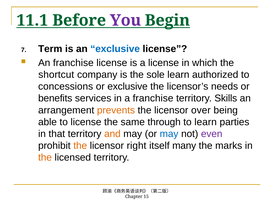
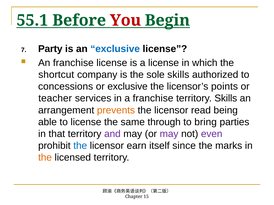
11.1: 11.1 -> 55.1
You colour: purple -> red
Term: Term -> Party
sole learn: learn -> skills
needs: needs -> points
benefits: benefits -> teacher
over: over -> read
to learn: learn -> bring
and colour: orange -> purple
may at (169, 134) colour: blue -> purple
the at (80, 146) colour: orange -> blue
right: right -> earn
many: many -> since
